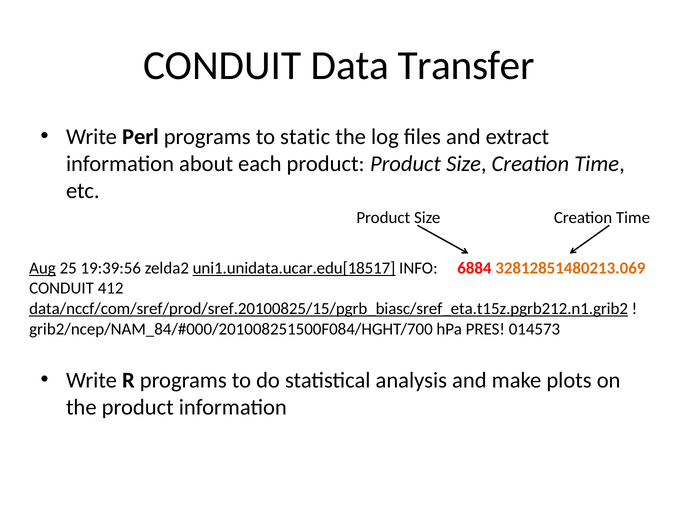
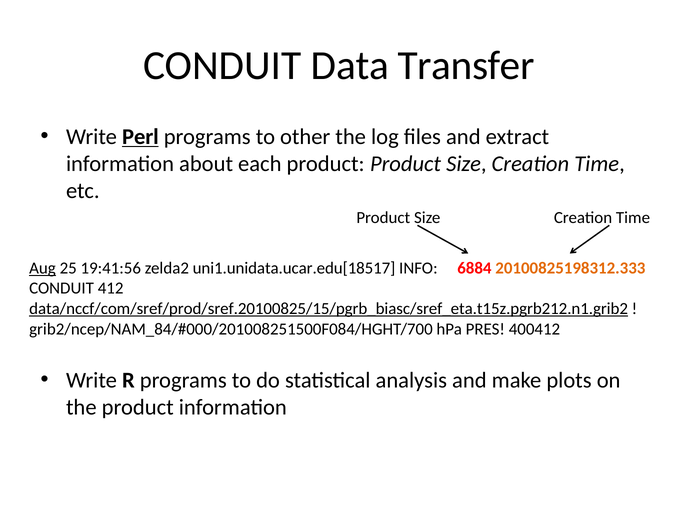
Perl underline: none -> present
static: static -> other
19:39:56: 19:39:56 -> 19:41:56
uni1.unidata.ucar.edu[18517 underline: present -> none
32812851480213.069: 32812851480213.069 -> 20100825198312.333
014573: 014573 -> 400412
